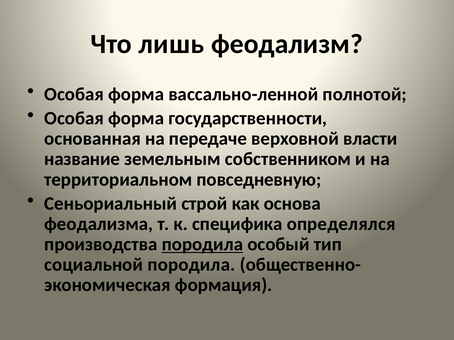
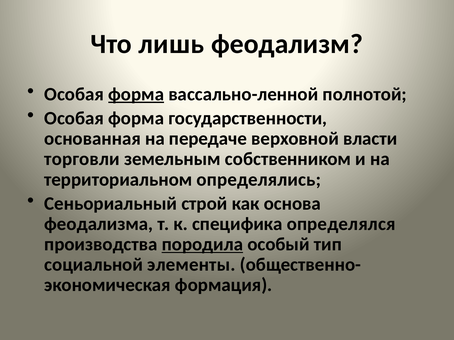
форма at (136, 94) underline: none -> present
название: название -> торговли
повседневную: повседневную -> определялись
социальной породила: породила -> элементы
